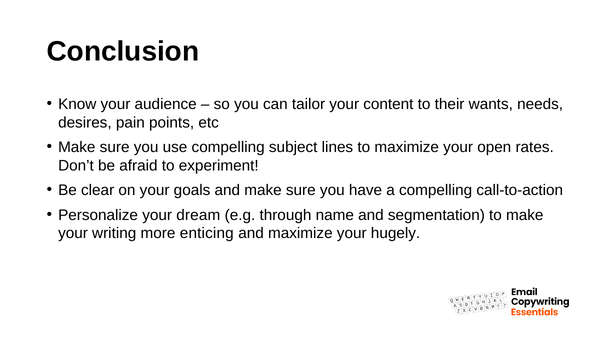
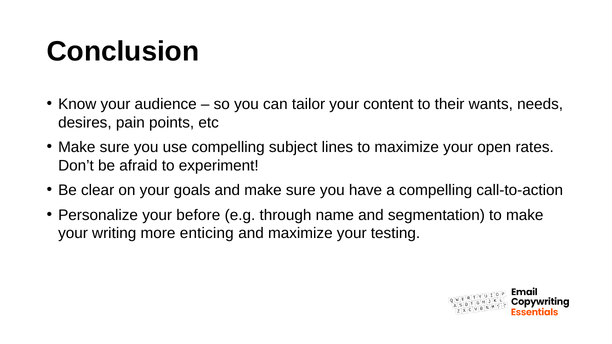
dream: dream -> before
hugely: hugely -> testing
